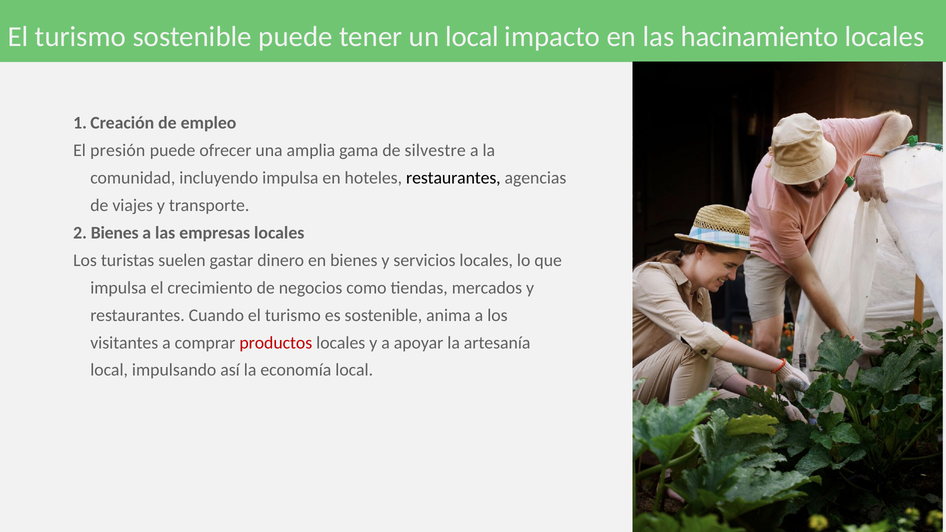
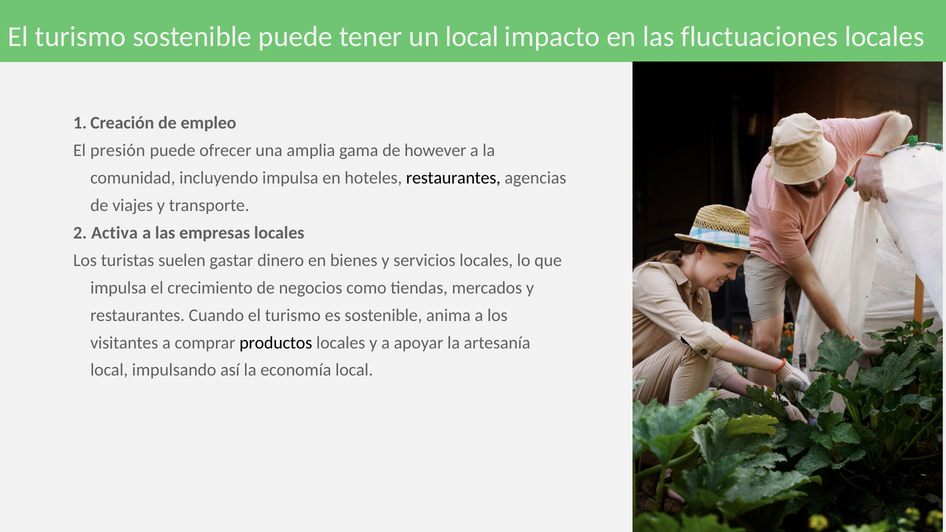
hacinamiento: hacinamiento -> fluctuaciones
silvestre: silvestre -> however
2 Bienes: Bienes -> Activa
productos colour: red -> black
